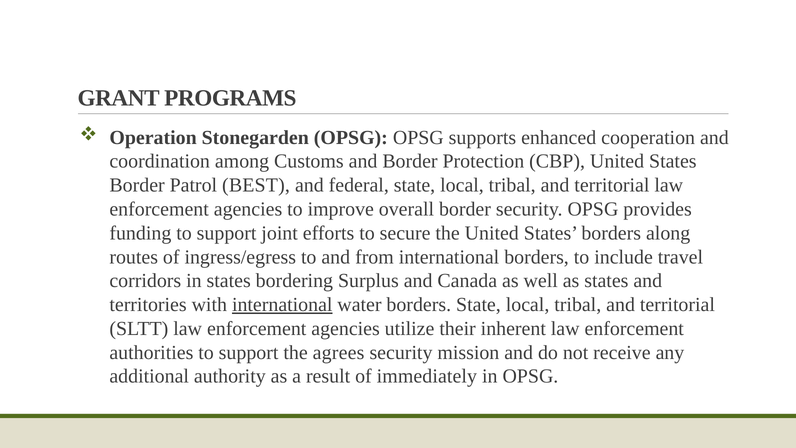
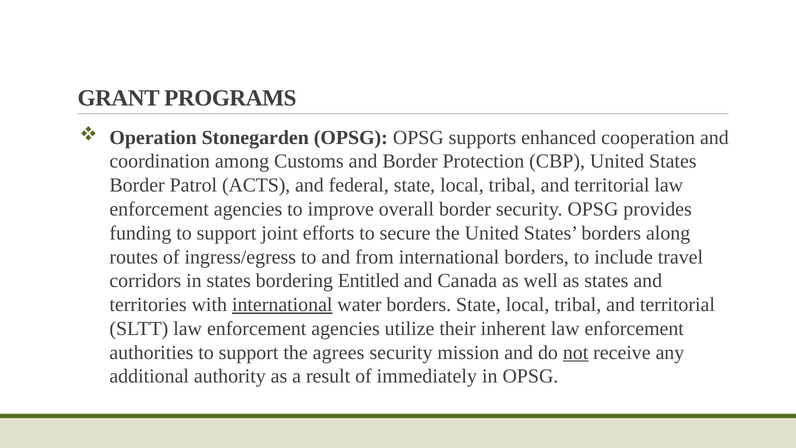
BEST: BEST -> ACTS
Surplus: Surplus -> Entitled
not underline: none -> present
